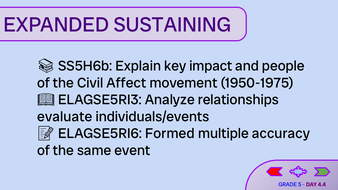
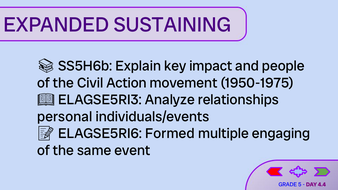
Affect: Affect -> Action
evaluate: evaluate -> personal
accuracy: accuracy -> engaging
